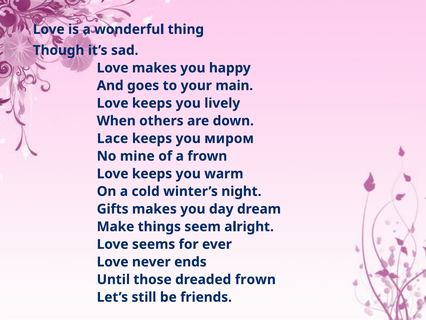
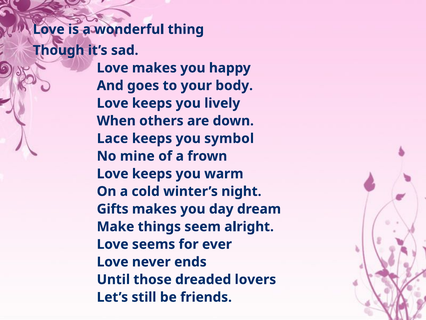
main: main -> body
миром: миром -> symbol
dreaded frown: frown -> lovers
